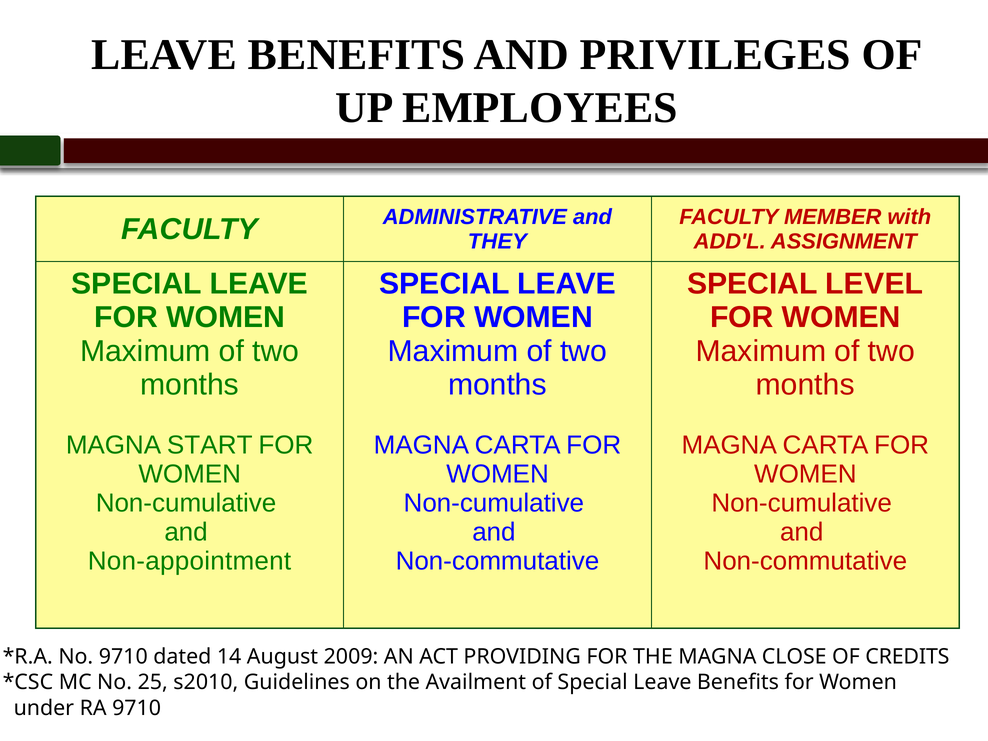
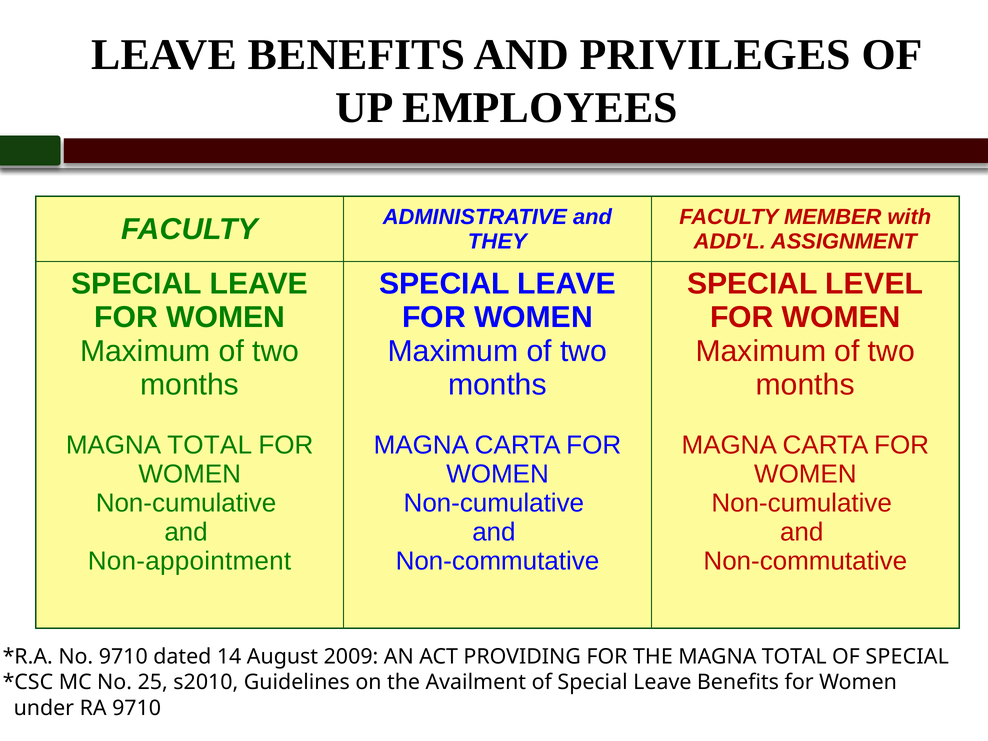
START at (210, 445): START -> TOTAL
THE MAGNA CLOSE: CLOSE -> TOTAL
CREDITS at (907, 656): CREDITS -> SPECIAL
